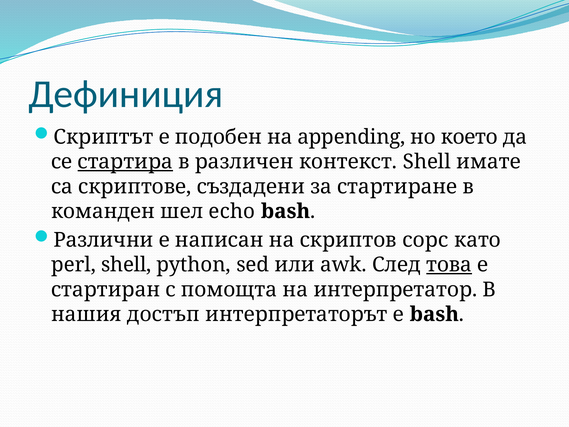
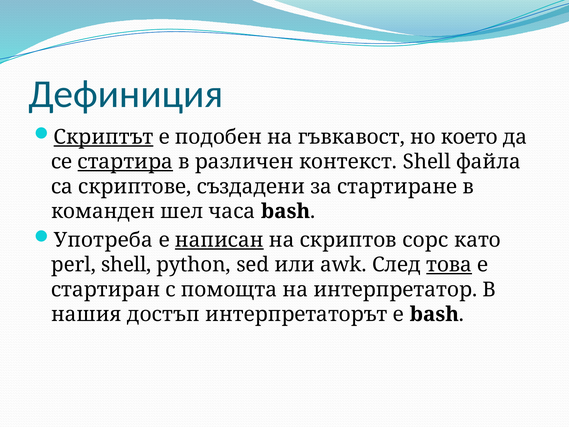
Скриптът underline: none -> present
appending: appending -> гъвкавост
имате: имате -> файла
echo: echo -> часа
Различни: Различни -> Употреба
написан underline: none -> present
